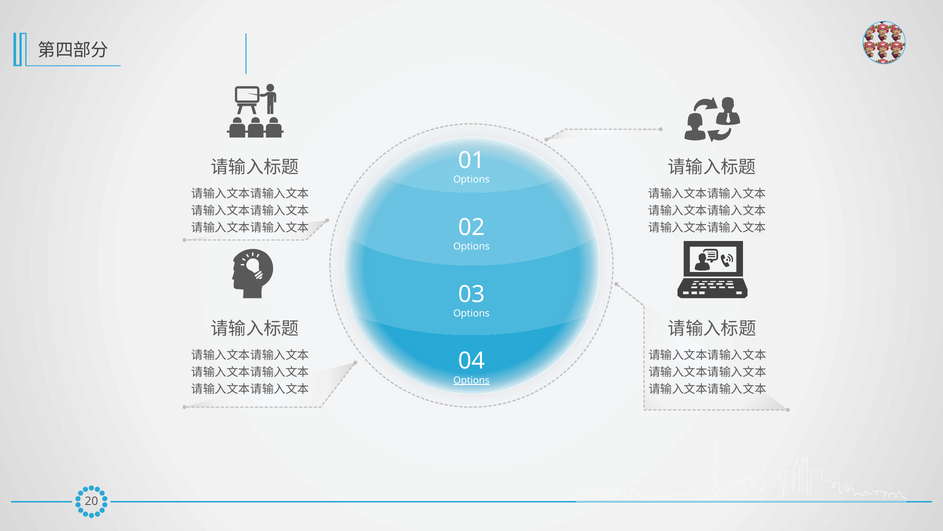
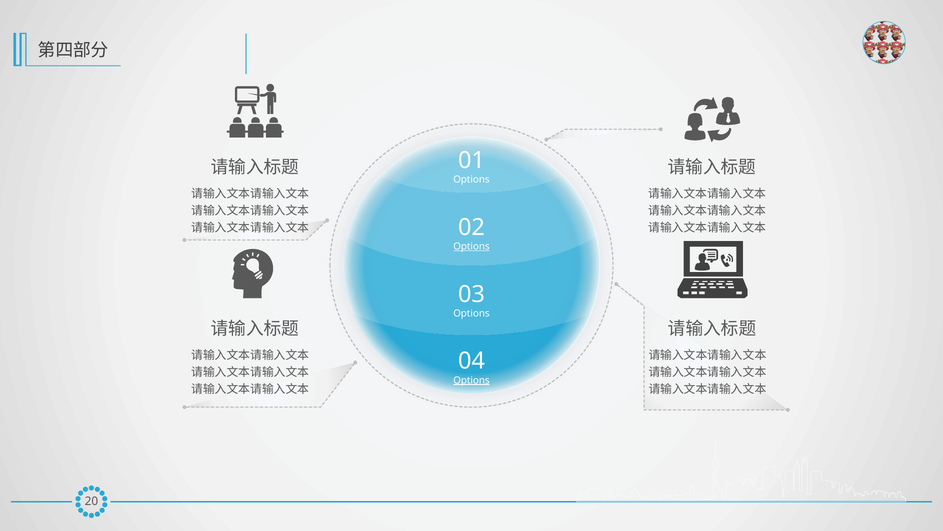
Options at (471, 246) underline: none -> present
